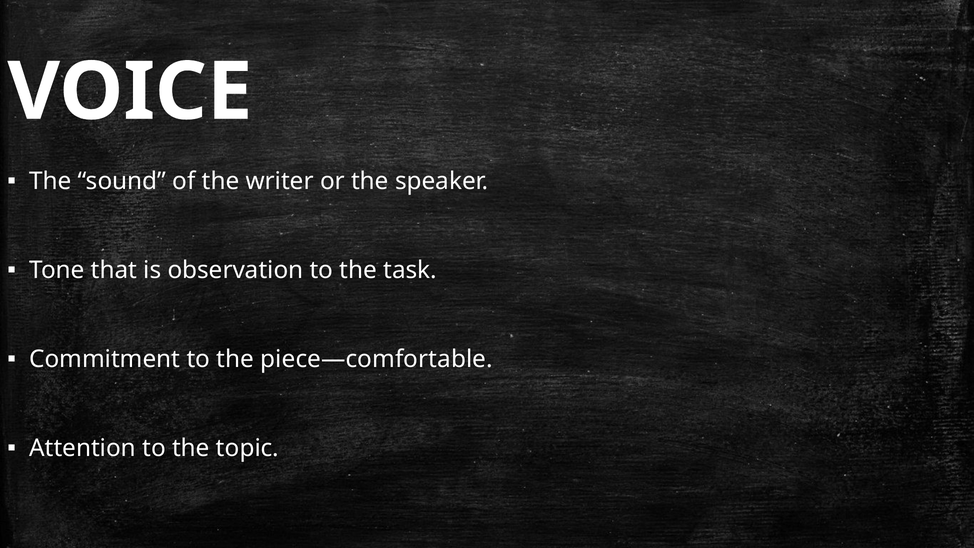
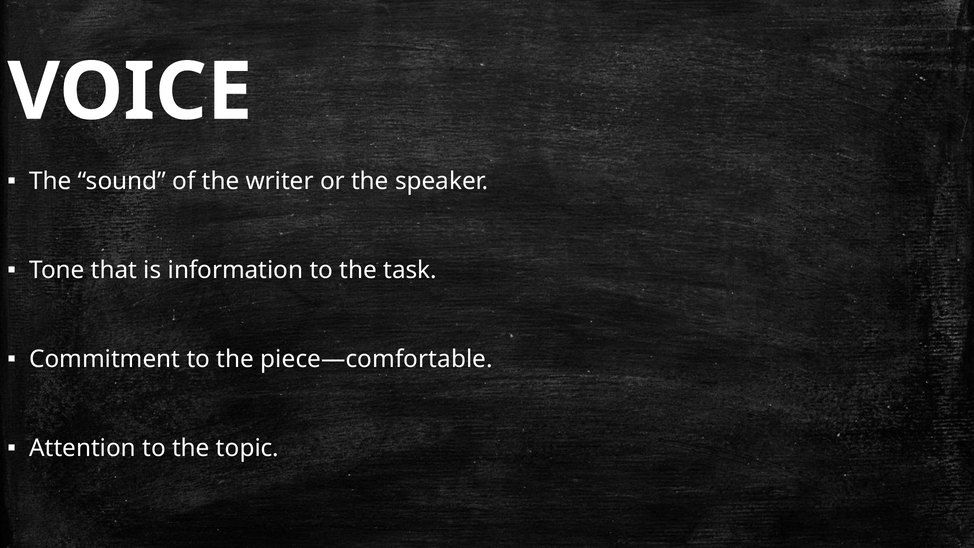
observation: observation -> information
